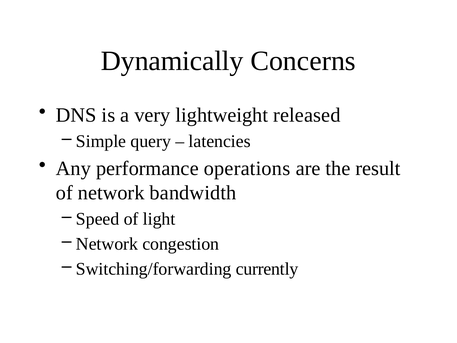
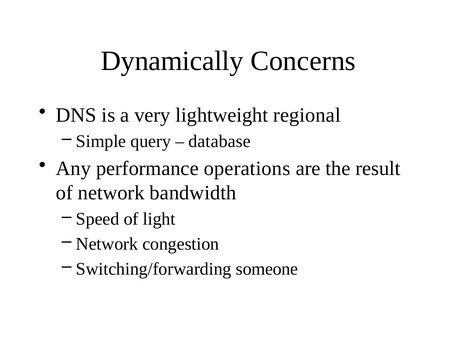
released: released -> regional
latencies: latencies -> database
currently: currently -> someone
